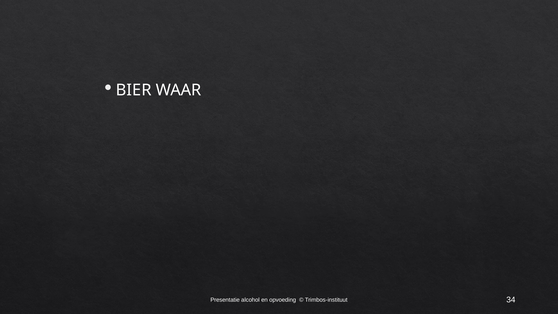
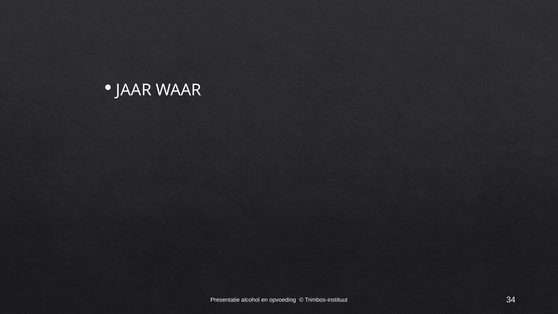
BIER: BIER -> JAAR
